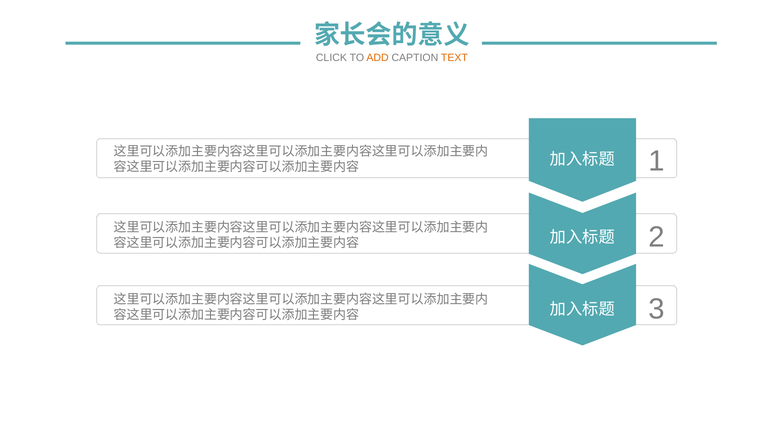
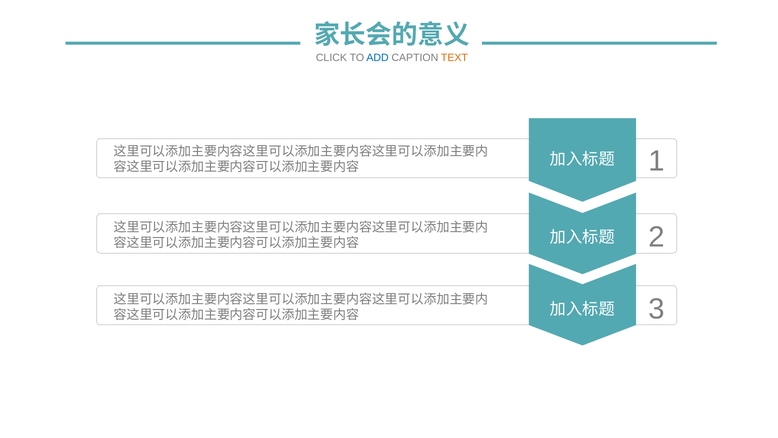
ADD colour: orange -> blue
